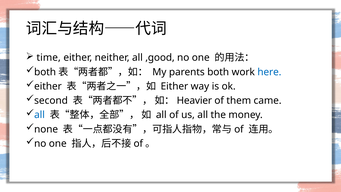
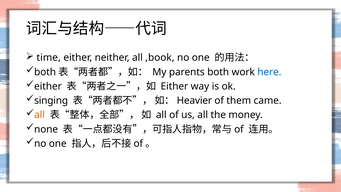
,good: ,good -> ,book
second: second -> singing
all at (40, 115) colour: blue -> orange
